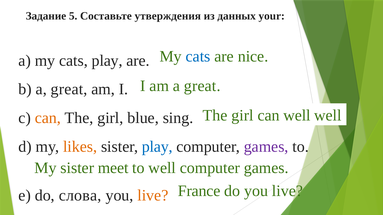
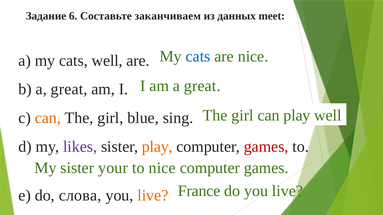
5: 5 -> 6
утверждения: утверждения -> заканчиваем
your: your -> meet
cats play: play -> well
can well: well -> play
likes colour: orange -> purple
play at (157, 147) colour: blue -> orange
games at (266, 147) colour: purple -> red
meet: meet -> your
to well: well -> nice
